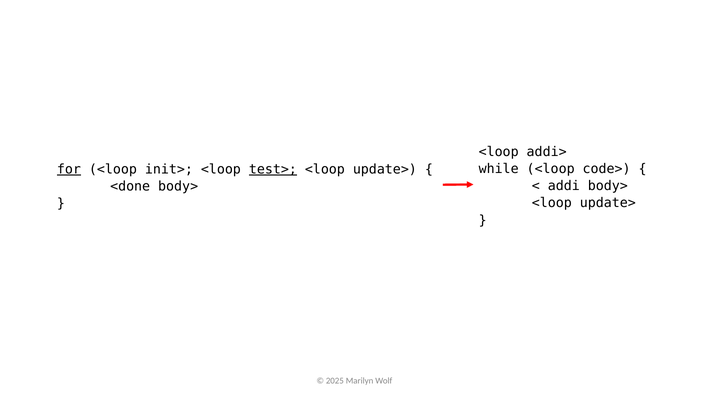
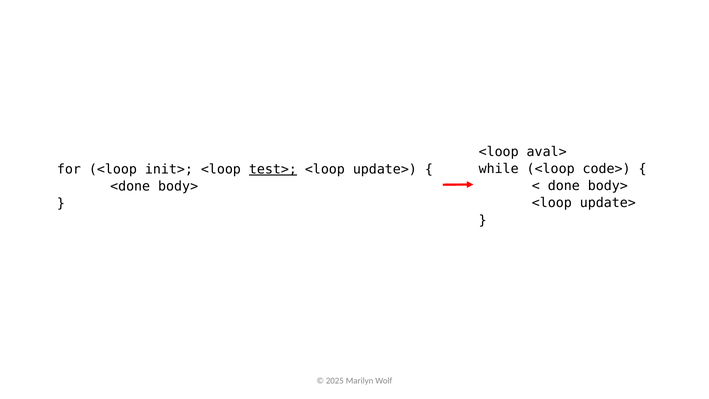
addi>: addi> -> aval>
for underline: present -> none
addi: addi -> done
